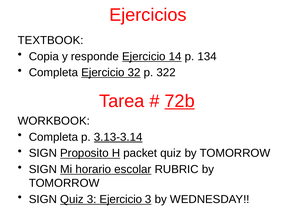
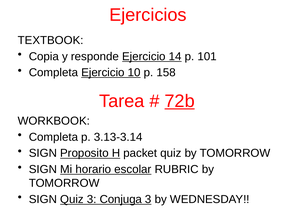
134: 134 -> 101
32: 32 -> 10
322: 322 -> 158
3.13-3.14 underline: present -> none
3 Ejercicio: Ejercicio -> Conjuga
